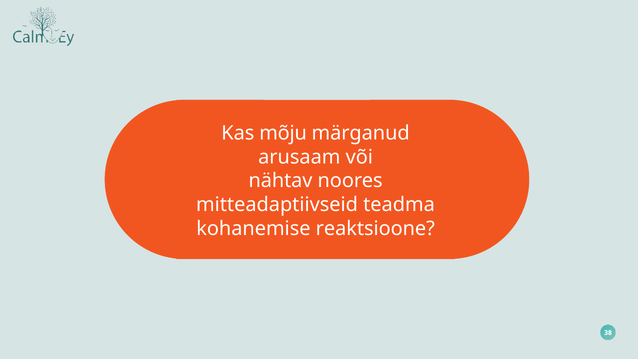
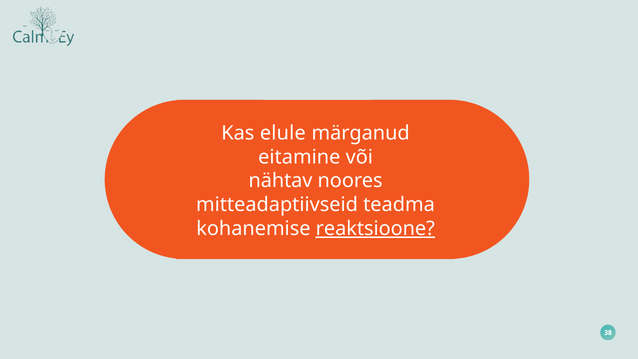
mõju: mõju -> elule
arusaam: arusaam -> eitamine
reaktsioone underline: none -> present
